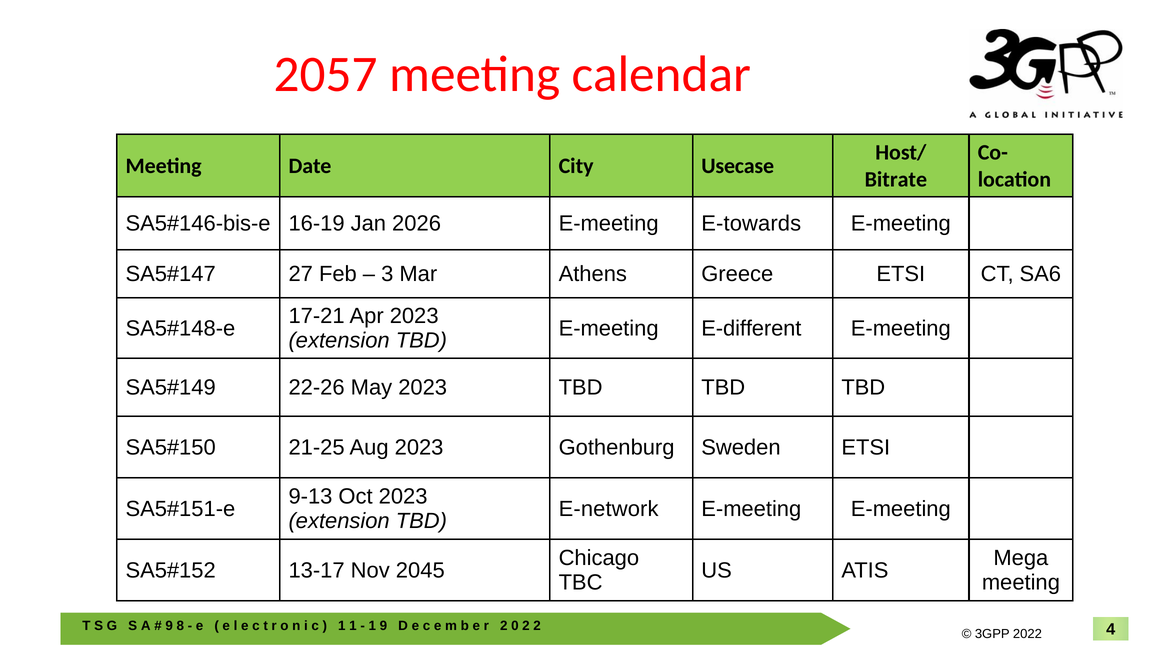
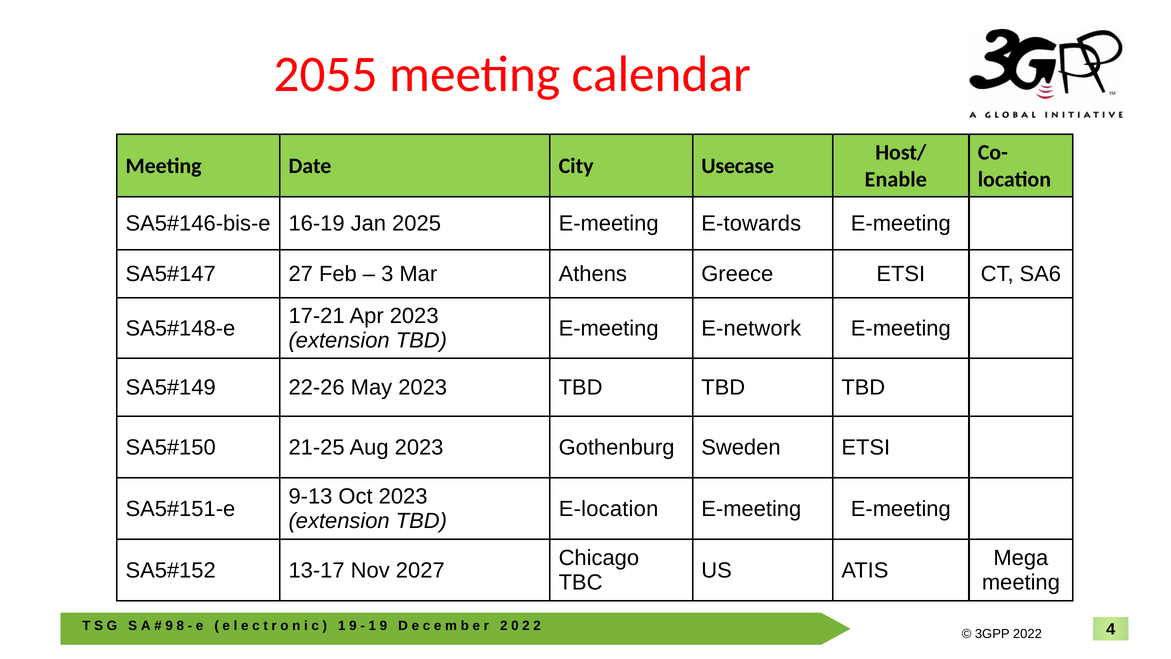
2057: 2057 -> 2055
Bitrate: Bitrate -> Enable
2026: 2026 -> 2025
E-different: E-different -> E-network
E-network: E-network -> E-location
2045: 2045 -> 2027
1 at (353, 626): 1 -> 9
